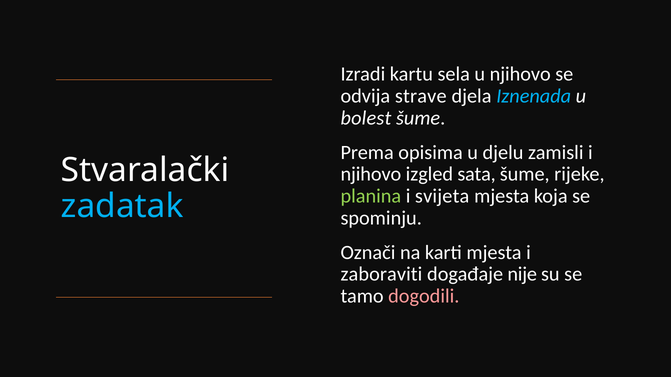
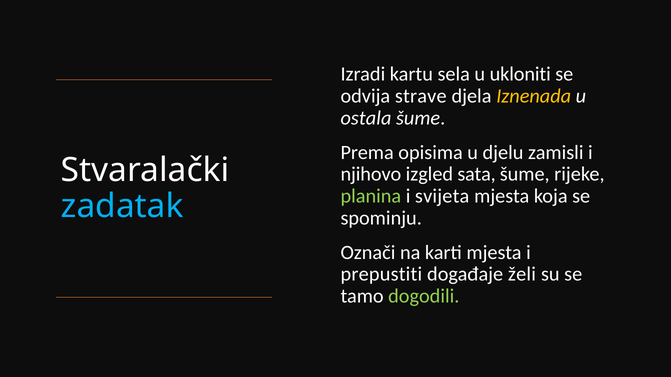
u njihovo: njihovo -> ukloniti
Iznenada colour: light blue -> yellow
bolest: bolest -> ostala
zaboraviti: zaboraviti -> prepustiti
nije: nije -> želi
dogodili colour: pink -> light green
